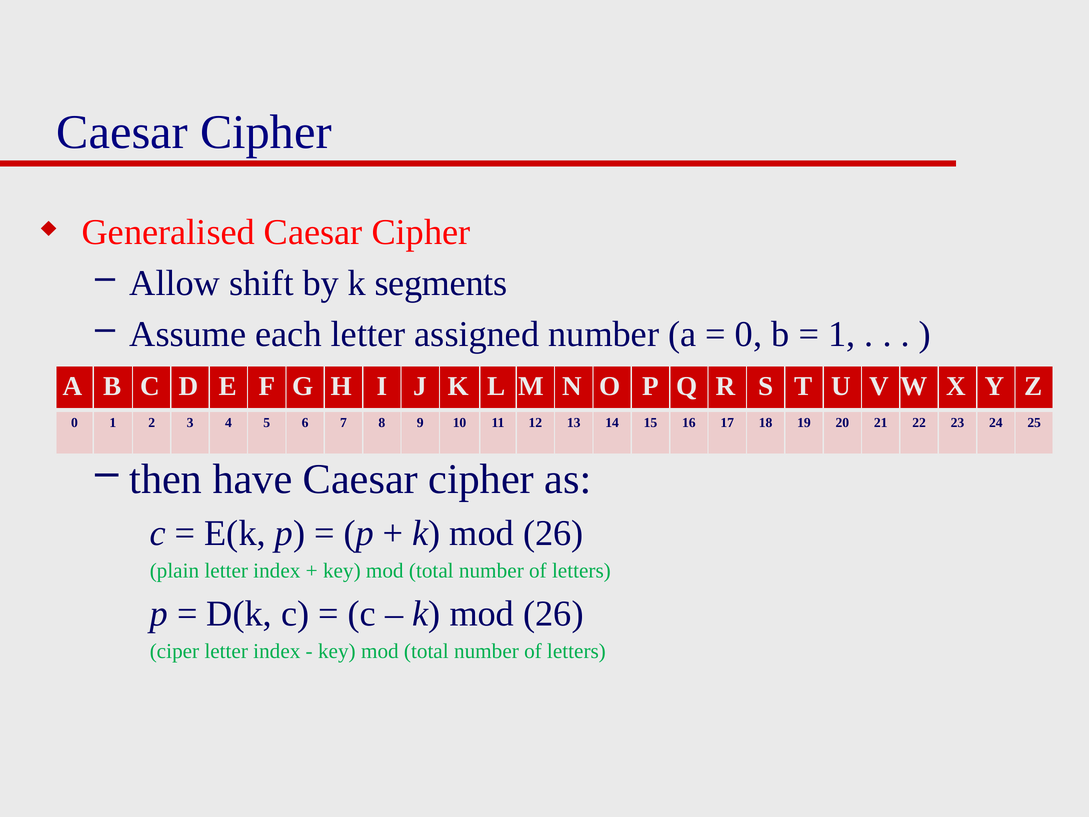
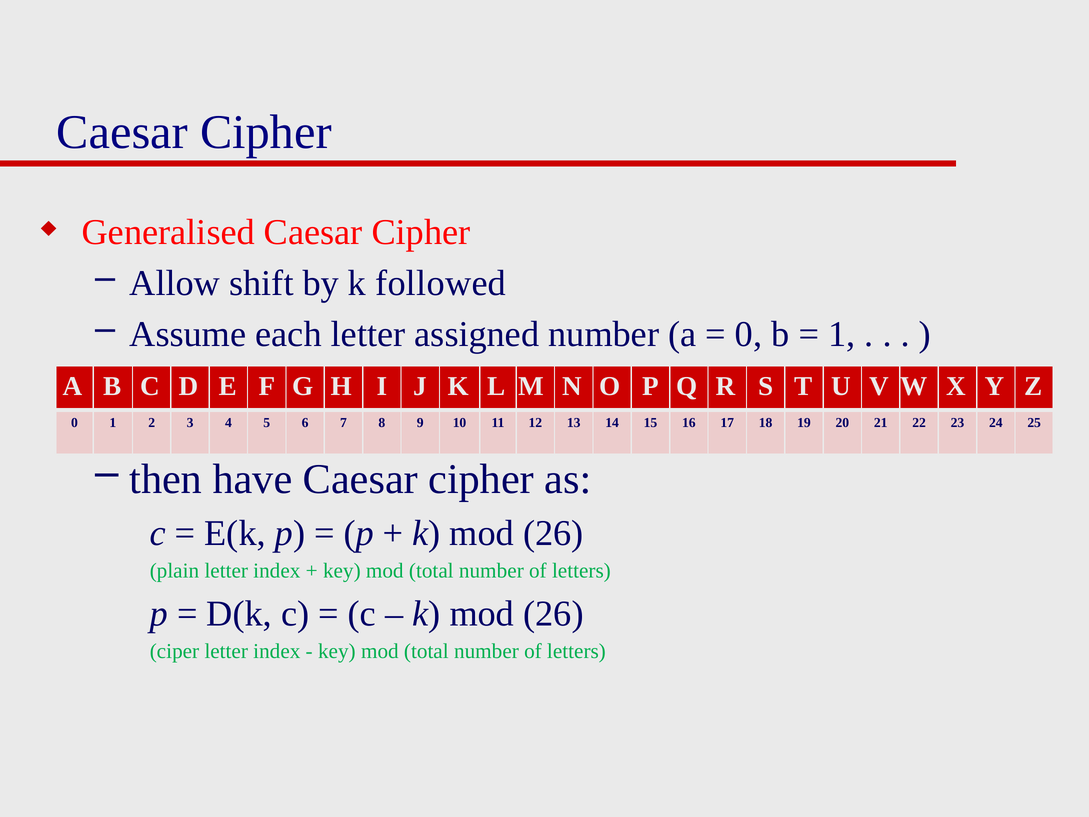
segments: segments -> followed
